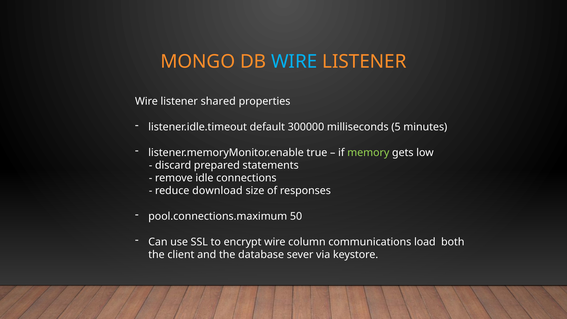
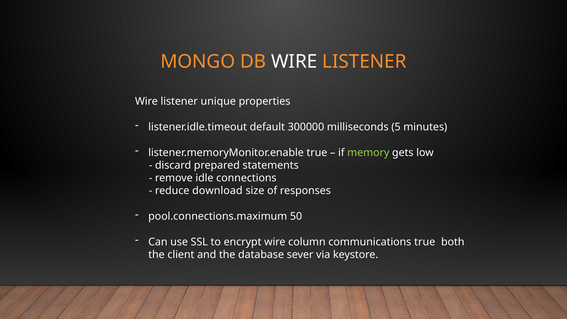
WIRE at (294, 62) colour: light blue -> white
shared: shared -> unique
communications load: load -> true
